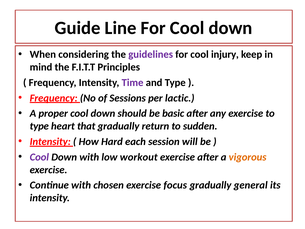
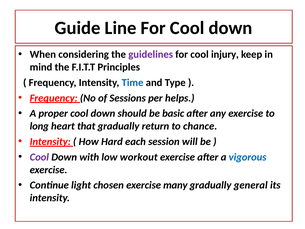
Time colour: purple -> blue
lactic: lactic -> helps
type at (39, 126): type -> long
sudden: sudden -> chance
vigorous colour: orange -> blue
Continue with: with -> light
focus: focus -> many
